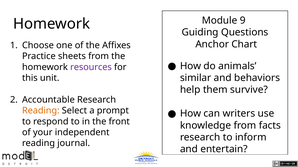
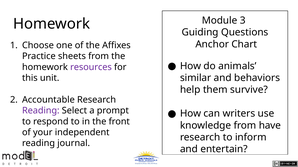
9: 9 -> 3
Reading at (41, 111) colour: orange -> purple
facts: facts -> have
